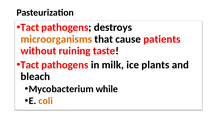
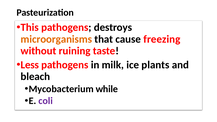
Tact at (30, 27): Tact -> This
patients: patients -> freezing
Tact at (30, 65): Tact -> Less
coli colour: orange -> purple
